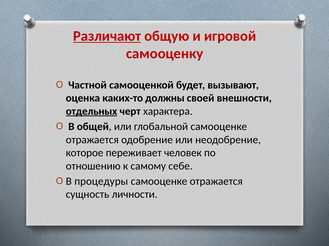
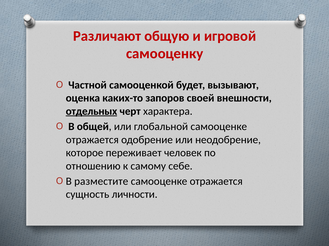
Различают underline: present -> none
должны: должны -> запоров
процедуры: процедуры -> разместите
